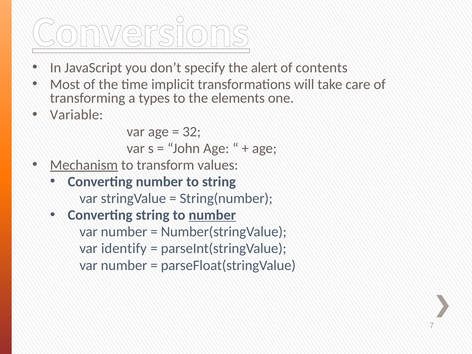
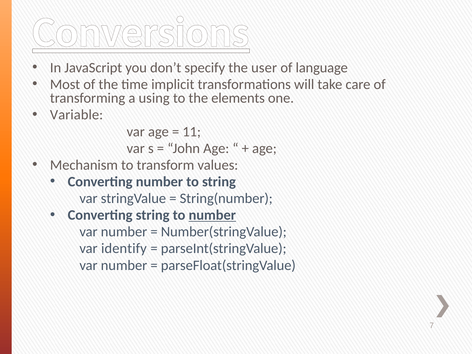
alert: alert -> user
contents: contents -> language
types: types -> using
32: 32 -> 11
Mechanism underline: present -> none
